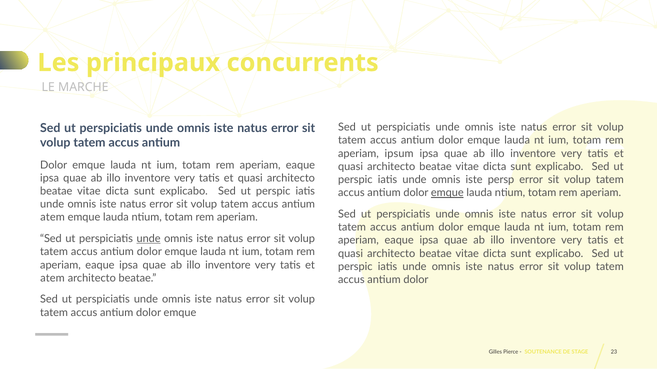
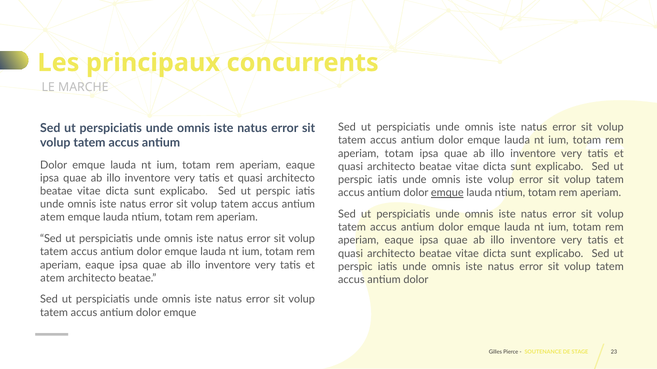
aperiam ipsum: ipsum -> totam
iste persp: persp -> volup
unde at (149, 239) underline: present -> none
